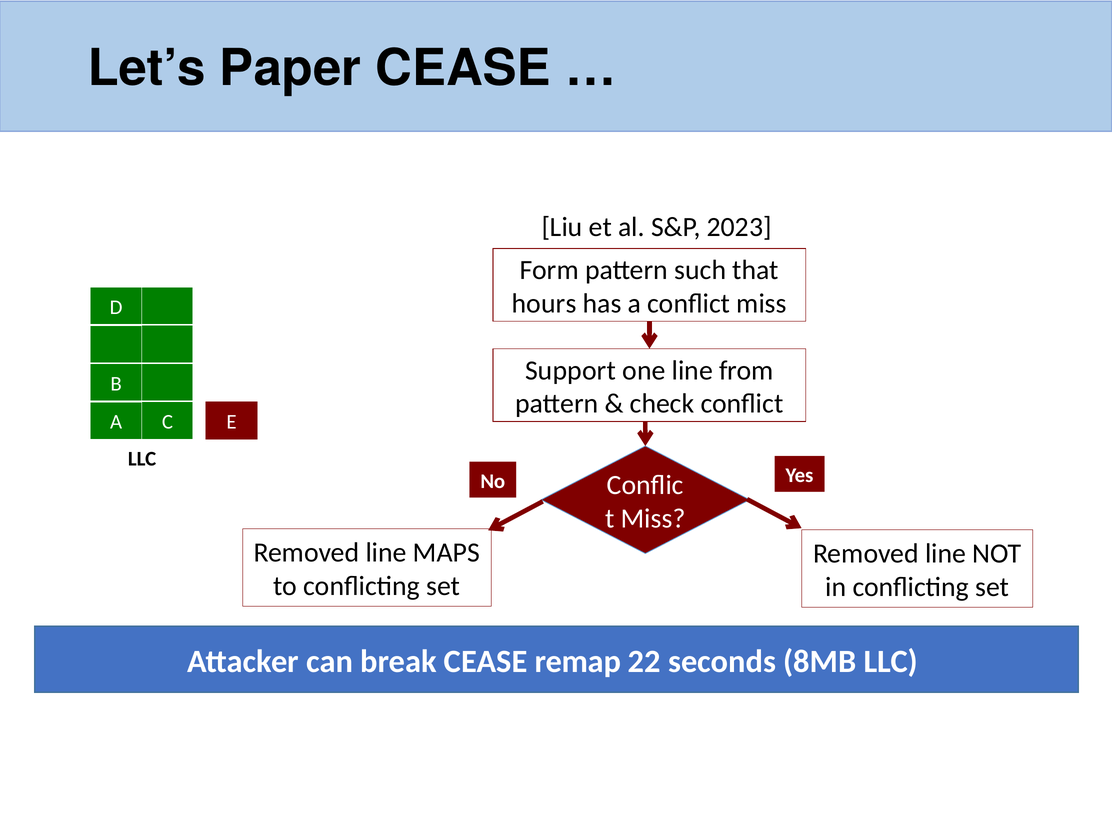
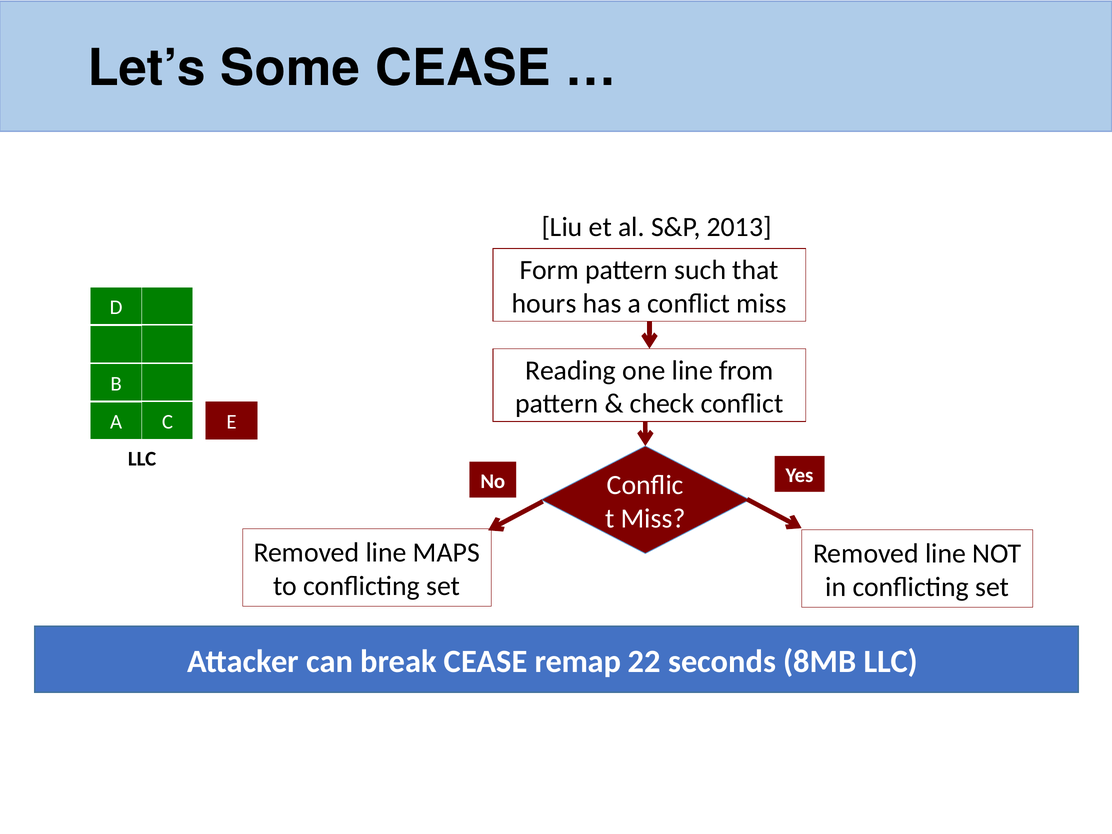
Paper: Paper -> Some
2023: 2023 -> 2013
Support: Support -> Reading
